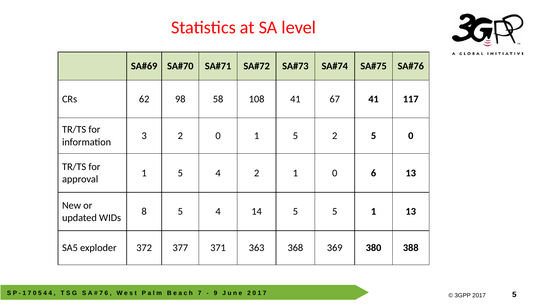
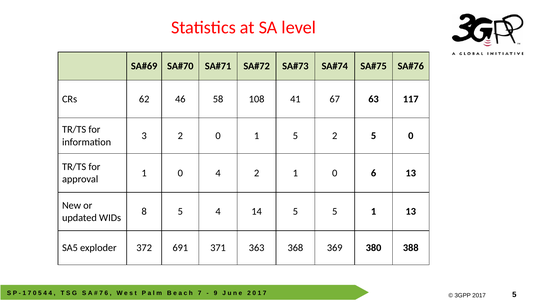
98: 98 -> 46
67 41: 41 -> 63
5 at (180, 173): 5 -> 0
377: 377 -> 691
